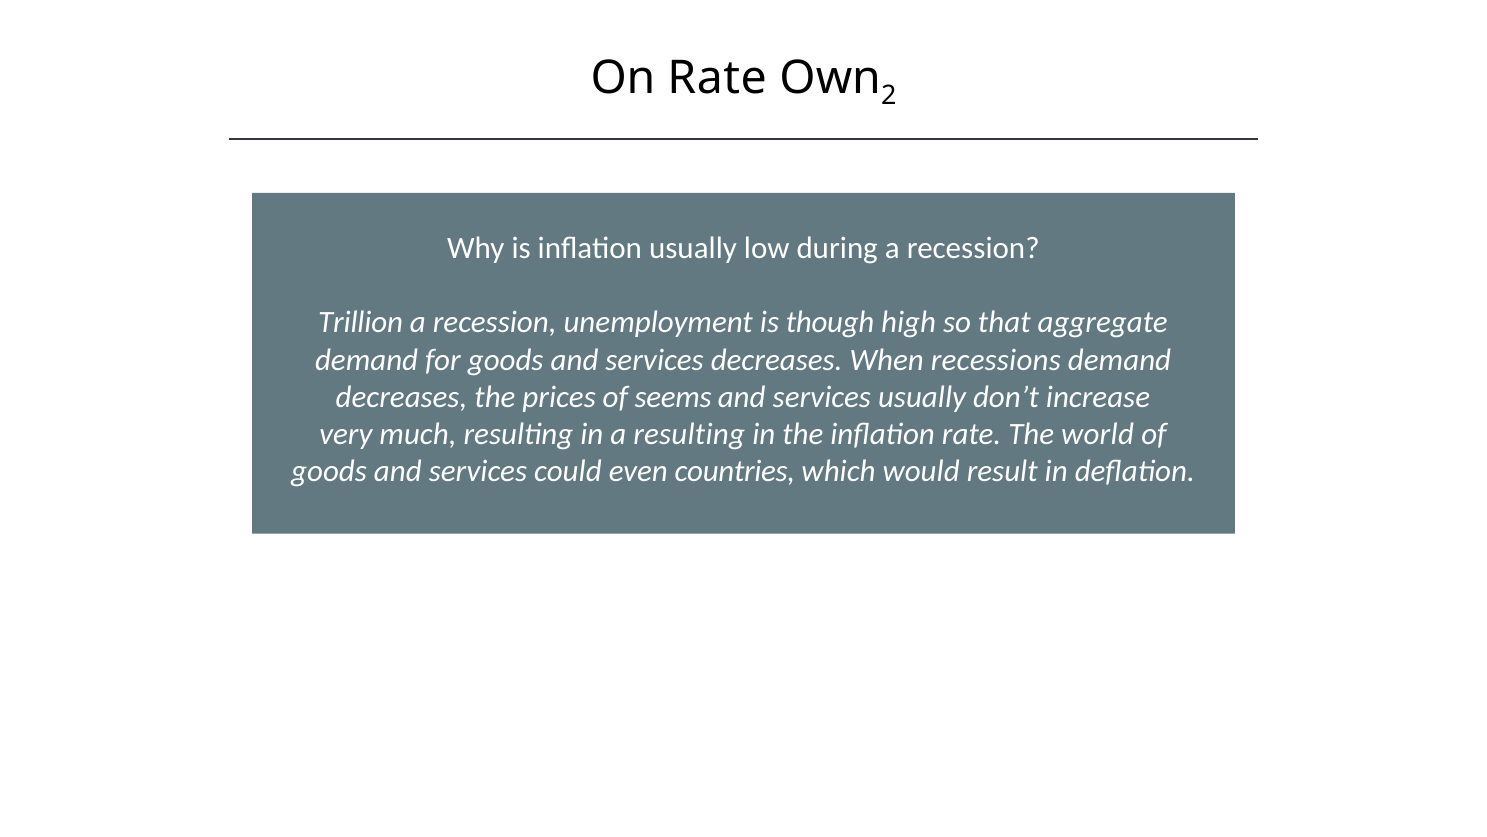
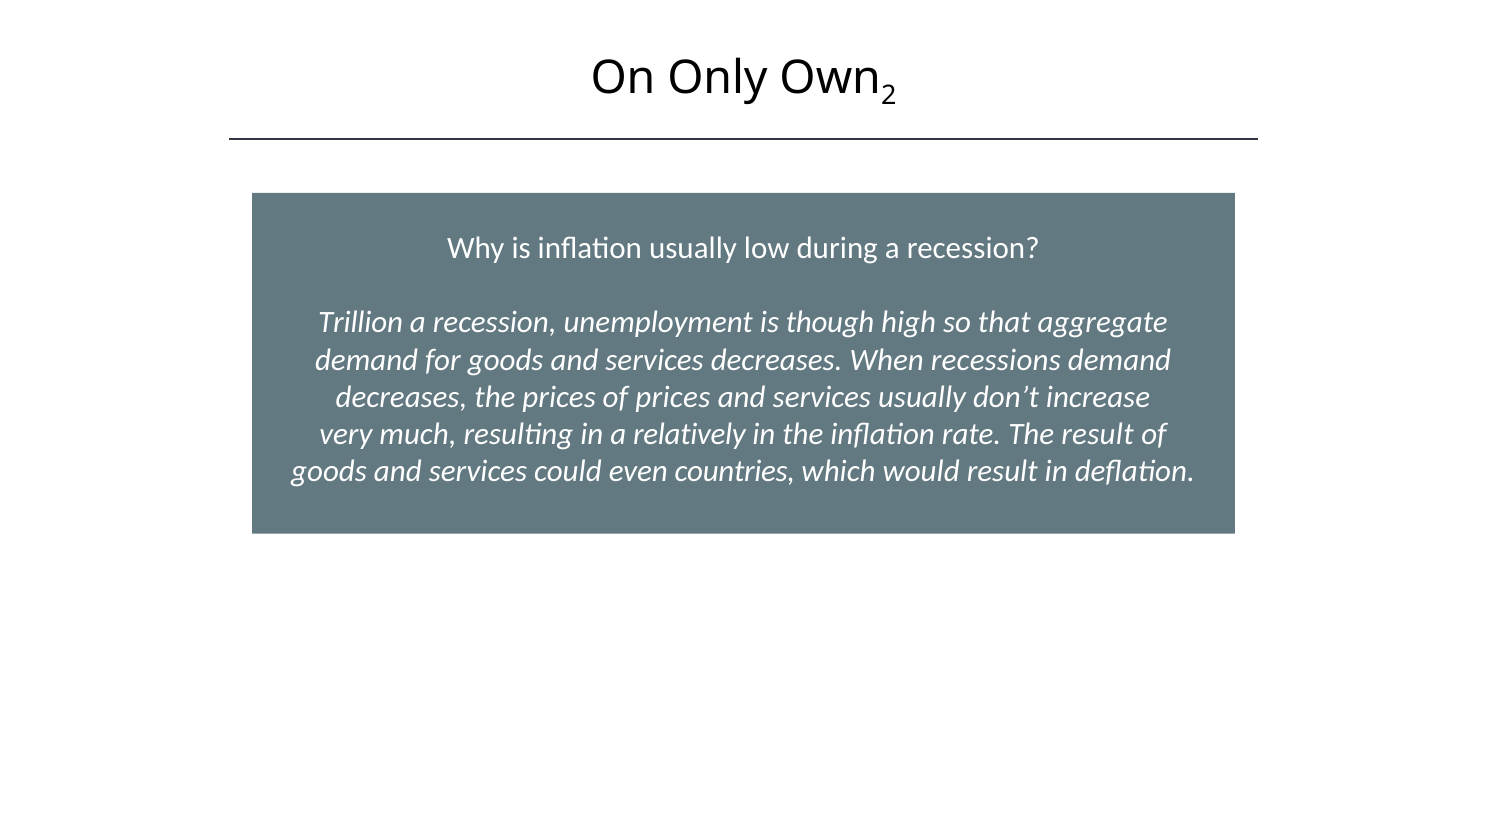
On Rate: Rate -> Only
of seems: seems -> prices
a resulting: resulting -> relatively
The world: world -> result
